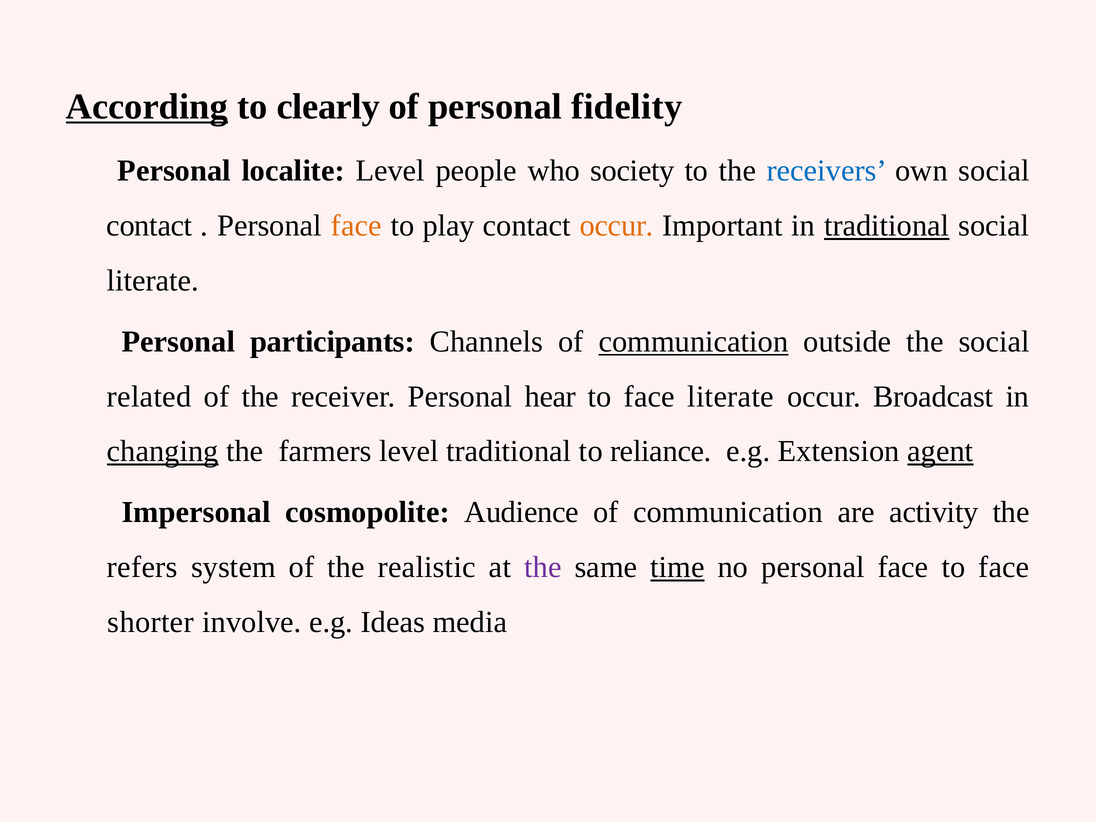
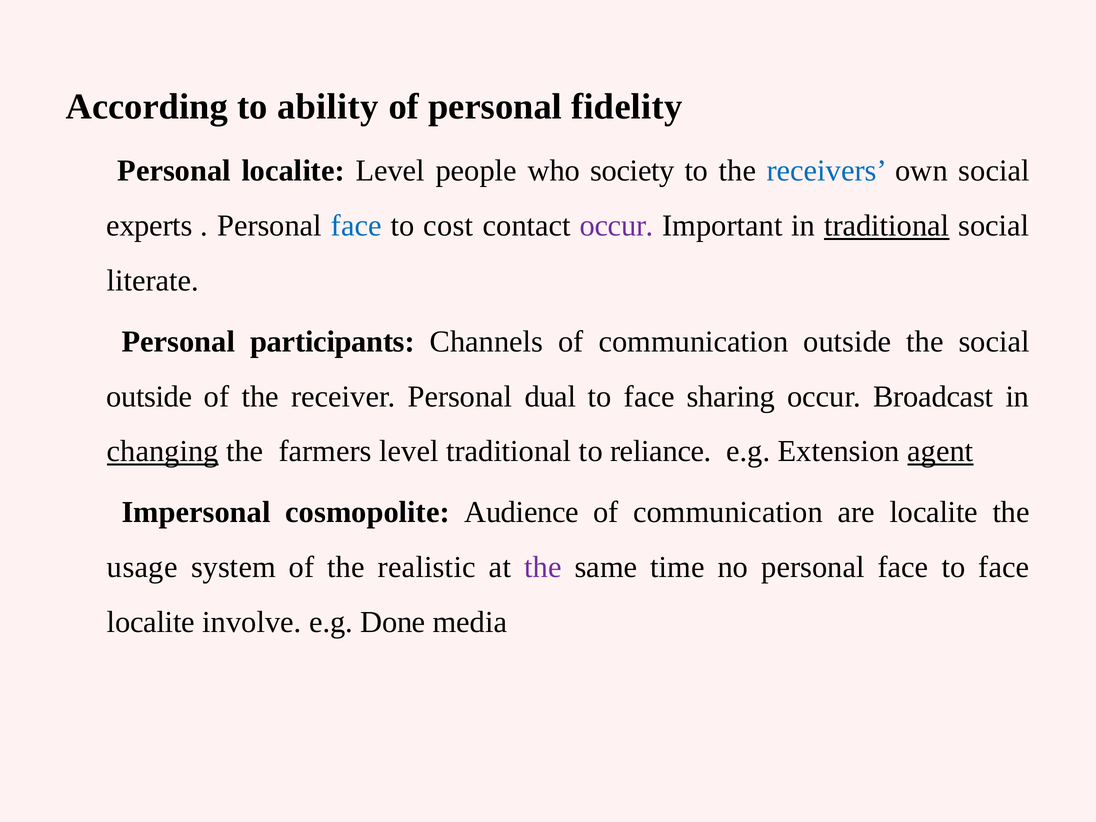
According underline: present -> none
clearly: clearly -> ability
contact at (149, 226): contact -> experts
face at (356, 226) colour: orange -> blue
play: play -> cost
occur at (617, 226) colour: orange -> purple
communication at (693, 342) underline: present -> none
related at (149, 397): related -> outside
hear: hear -> dual
face literate: literate -> sharing
are activity: activity -> localite
refers: refers -> usage
time underline: present -> none
shorter at (151, 622): shorter -> localite
Ideas: Ideas -> Done
